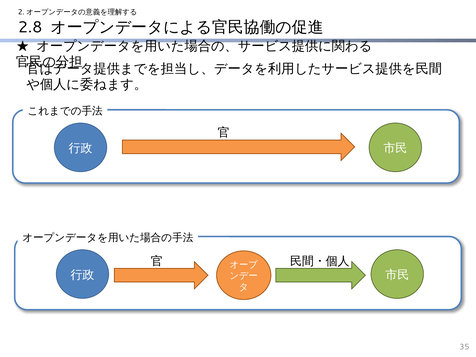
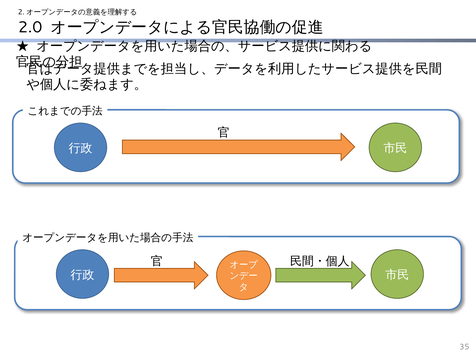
2.8: 2.8 -> 2.0
